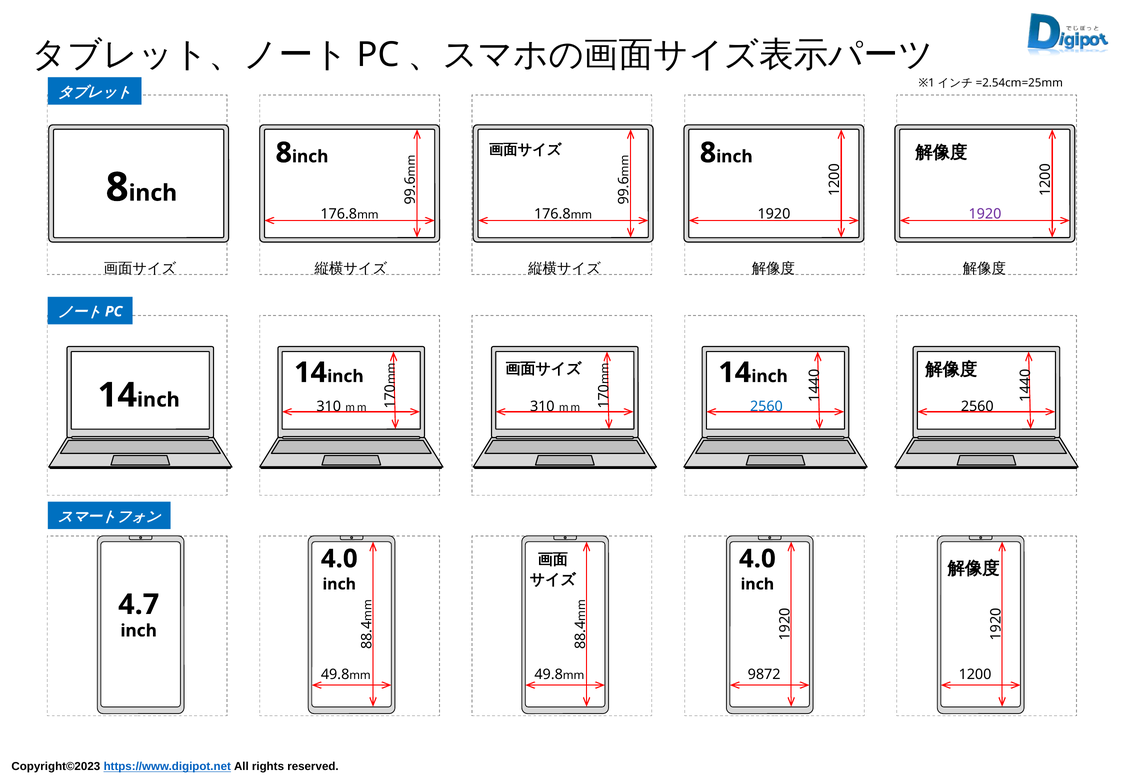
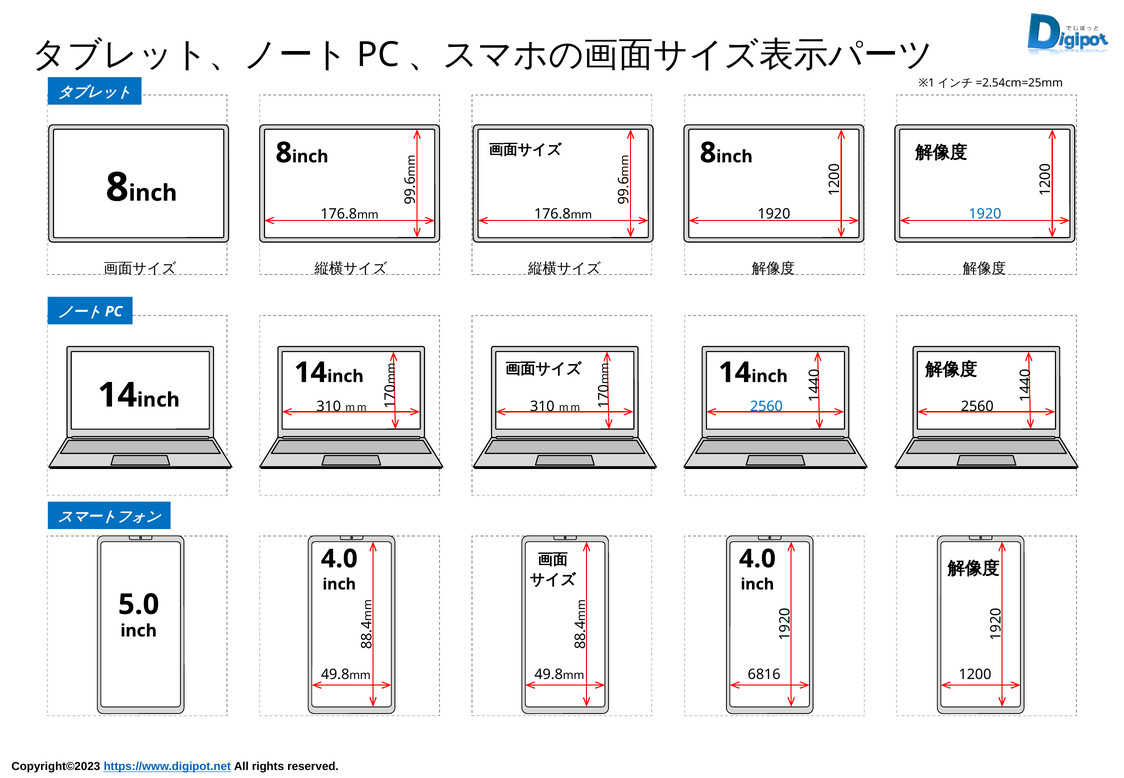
1920 at (985, 214) colour: purple -> blue
4.7: 4.7 -> 5.0
9872: 9872 -> 6816
